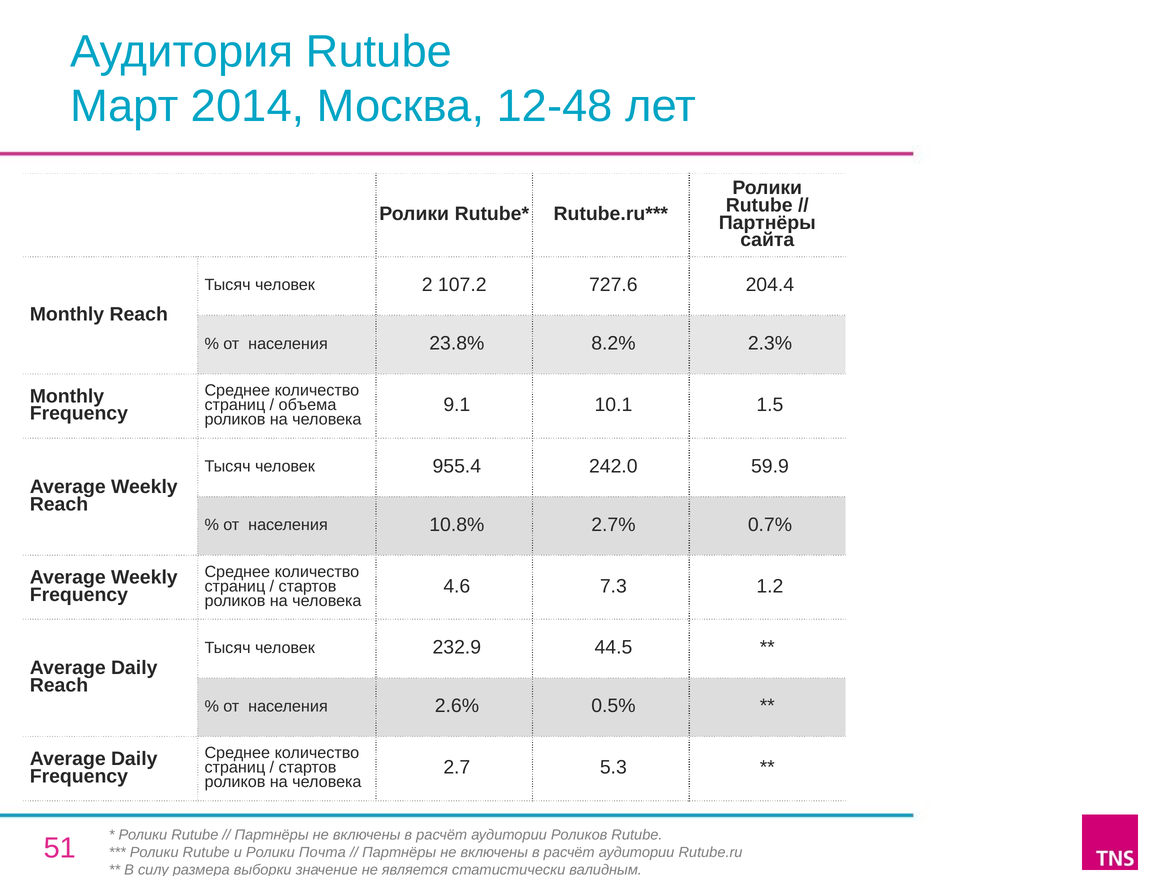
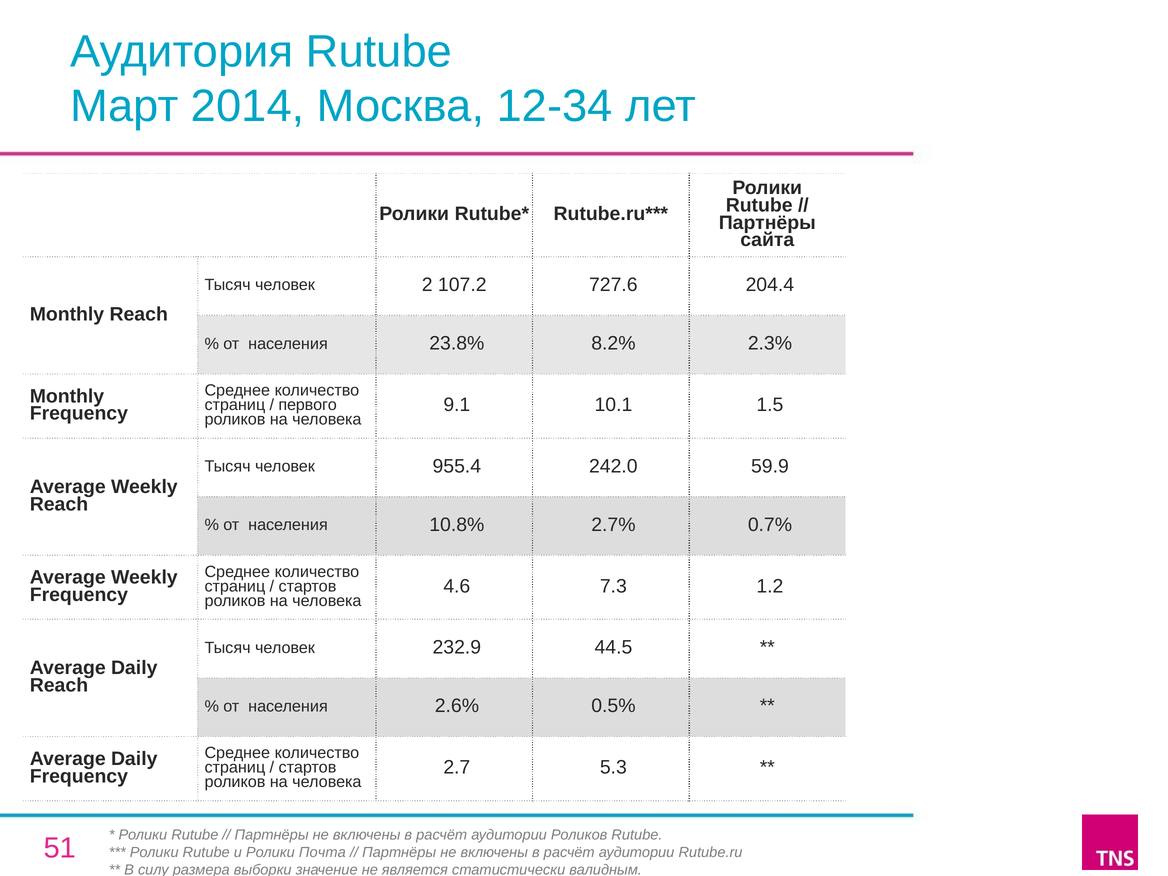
12-48: 12-48 -> 12-34
объема: объема -> первого
